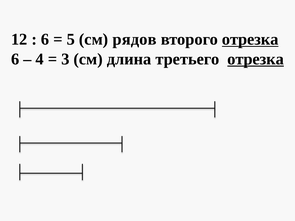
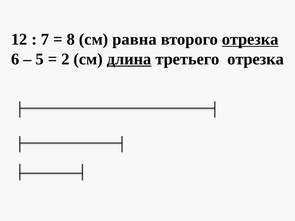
6 at (45, 39): 6 -> 7
5: 5 -> 8
рядов: рядов -> равна
4: 4 -> 5
3: 3 -> 2
длина underline: none -> present
отрезка at (256, 59) underline: present -> none
